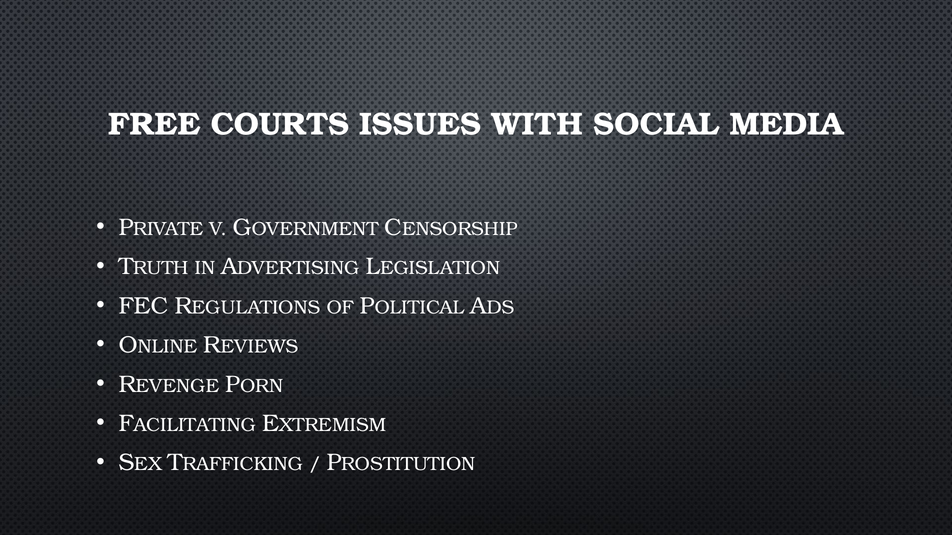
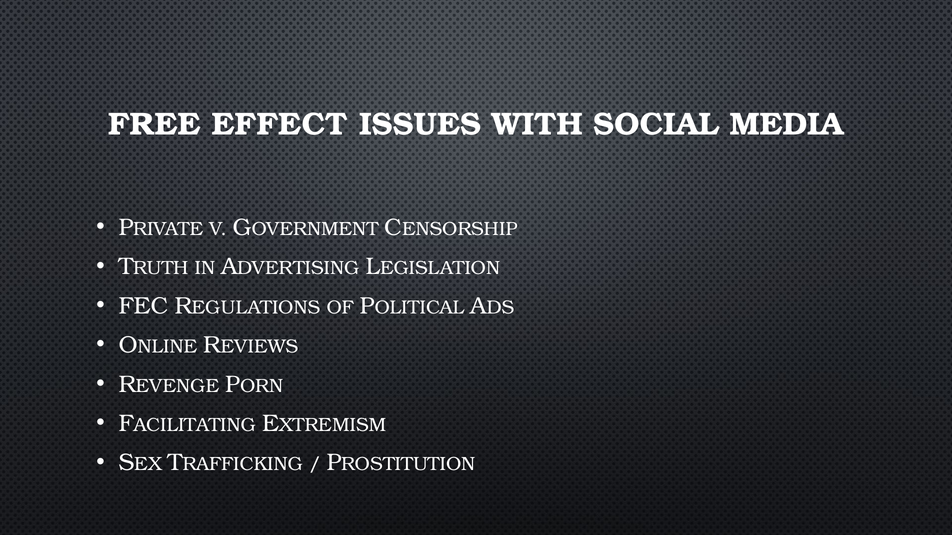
COURTS: COURTS -> EFFECT
